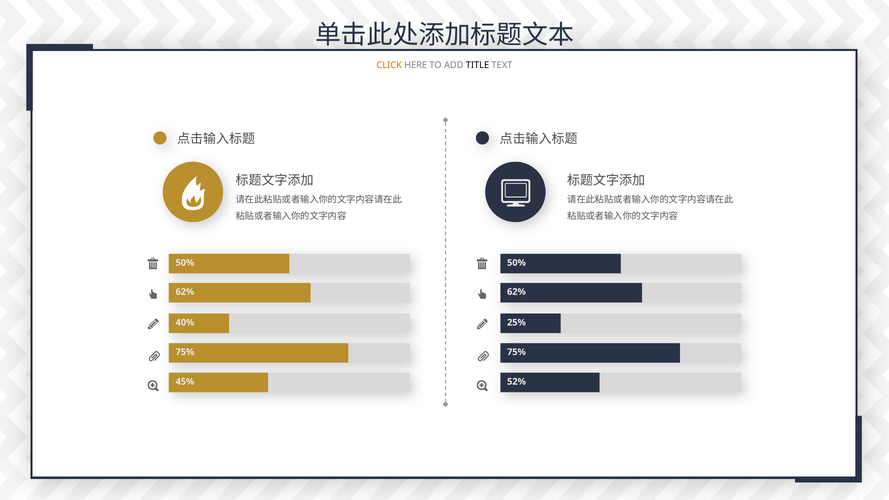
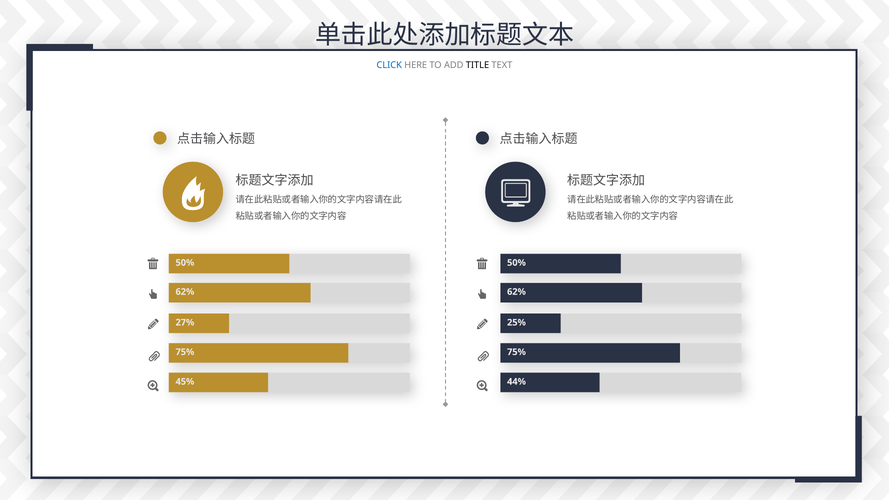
CLICK colour: orange -> blue
40%: 40% -> 27%
52%: 52% -> 44%
